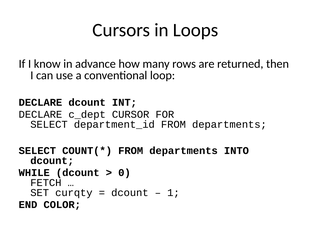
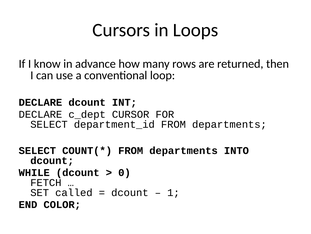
curqty: curqty -> called
